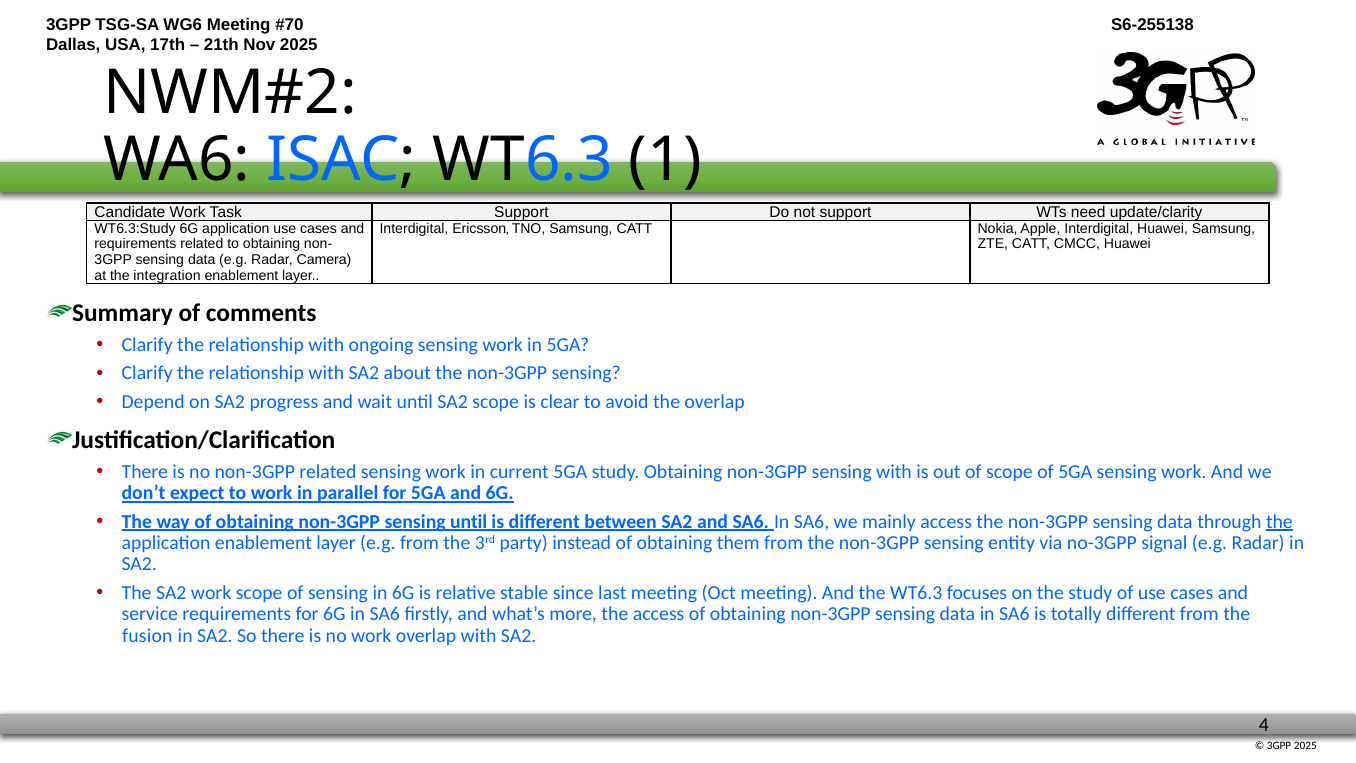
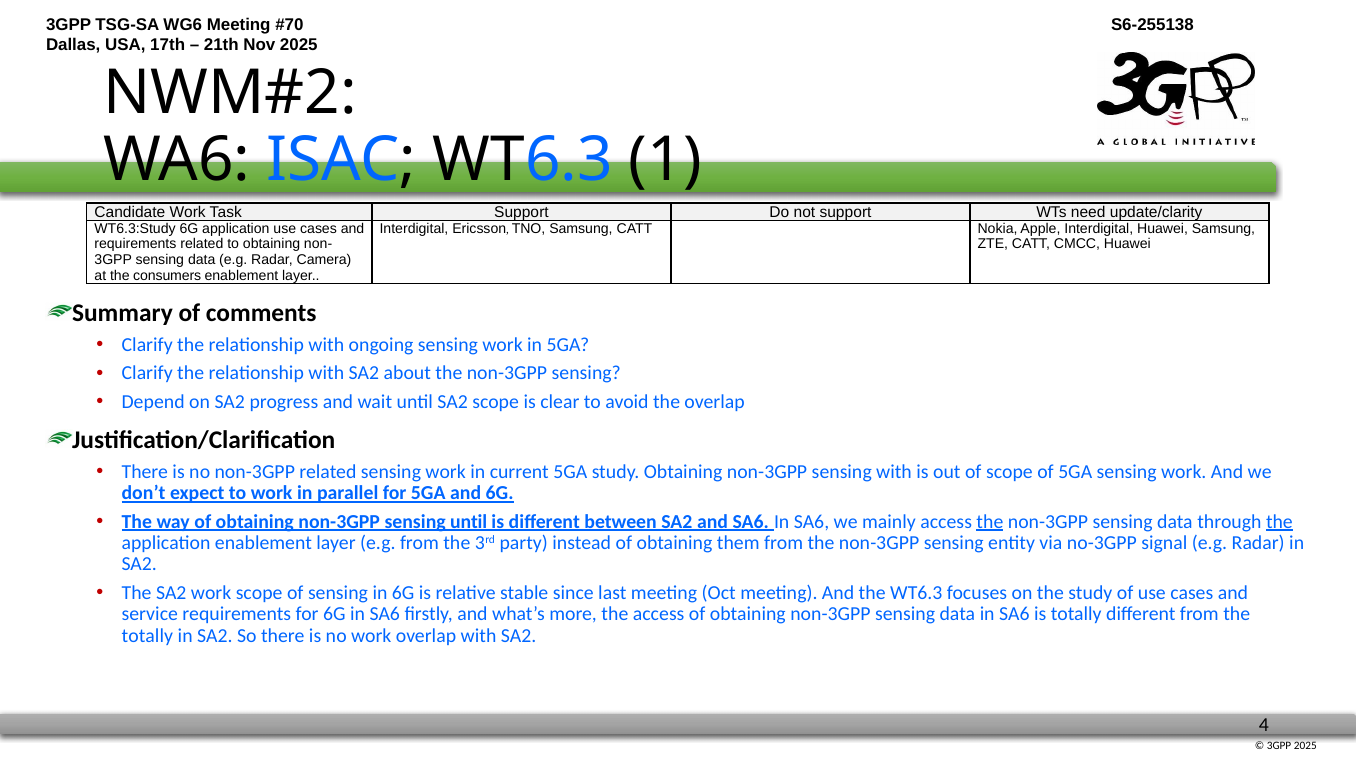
integration: integration -> consumers
the at (990, 521) underline: none -> present
fusion at (147, 635): fusion -> totally
